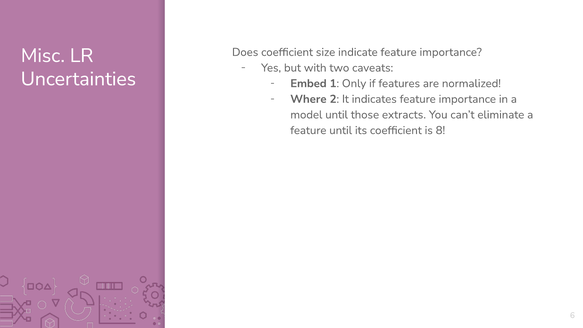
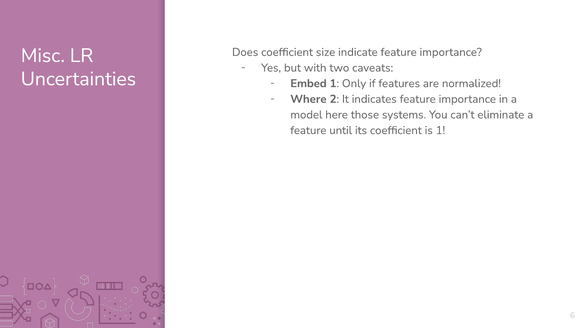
model until: until -> here
extracts: extracts -> systems
is 8: 8 -> 1
